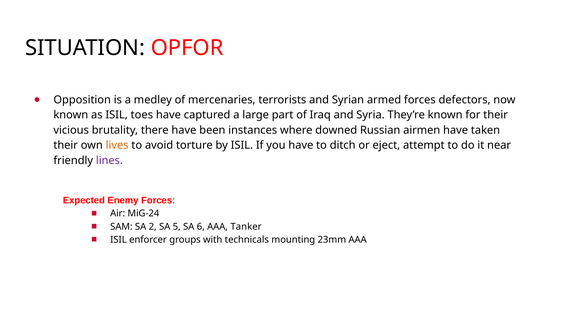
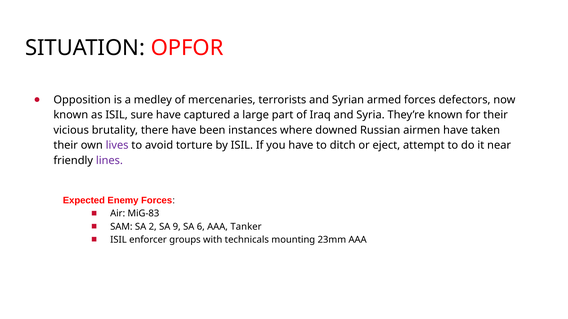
toes: toes -> sure
lives colour: orange -> purple
MiG-24: MiG-24 -> MiG-83
5: 5 -> 9
